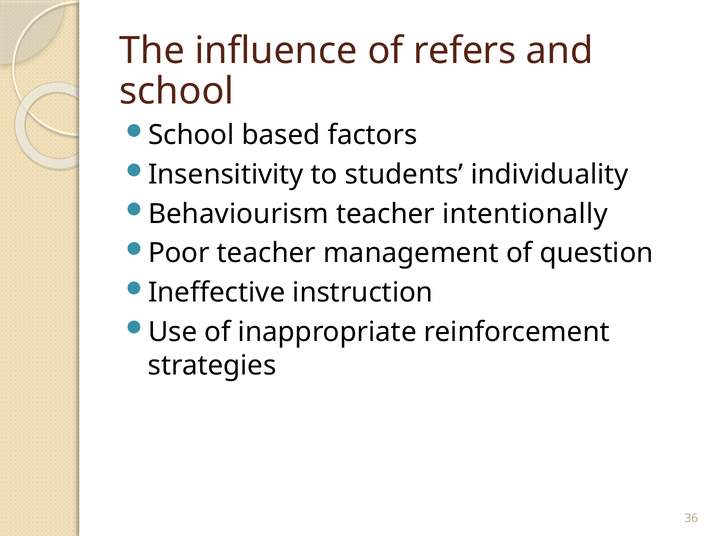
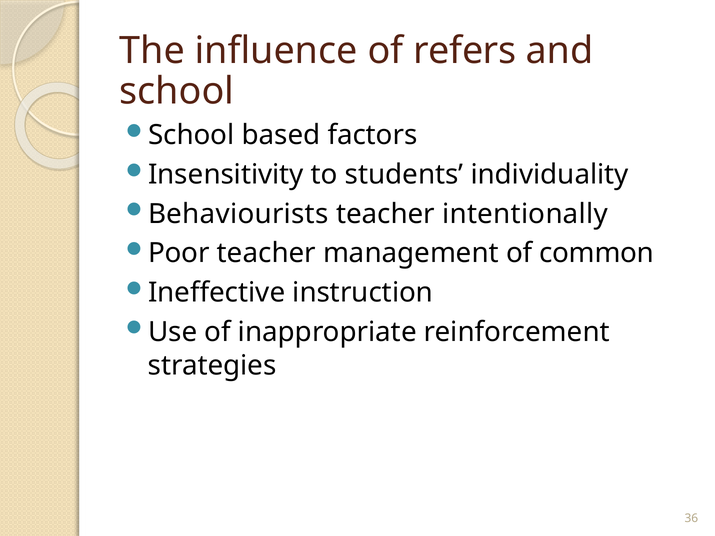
Behaviourism: Behaviourism -> Behaviourists
question: question -> common
